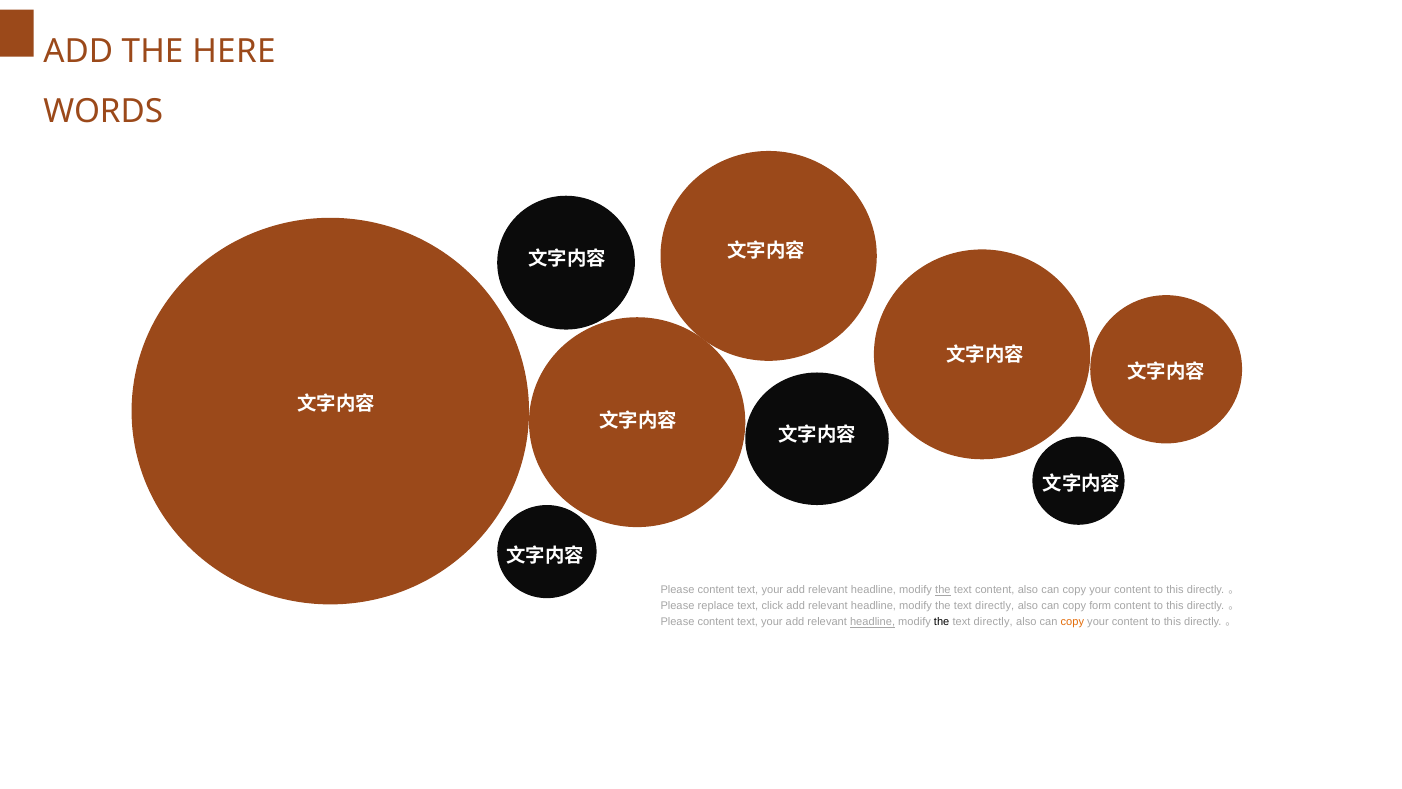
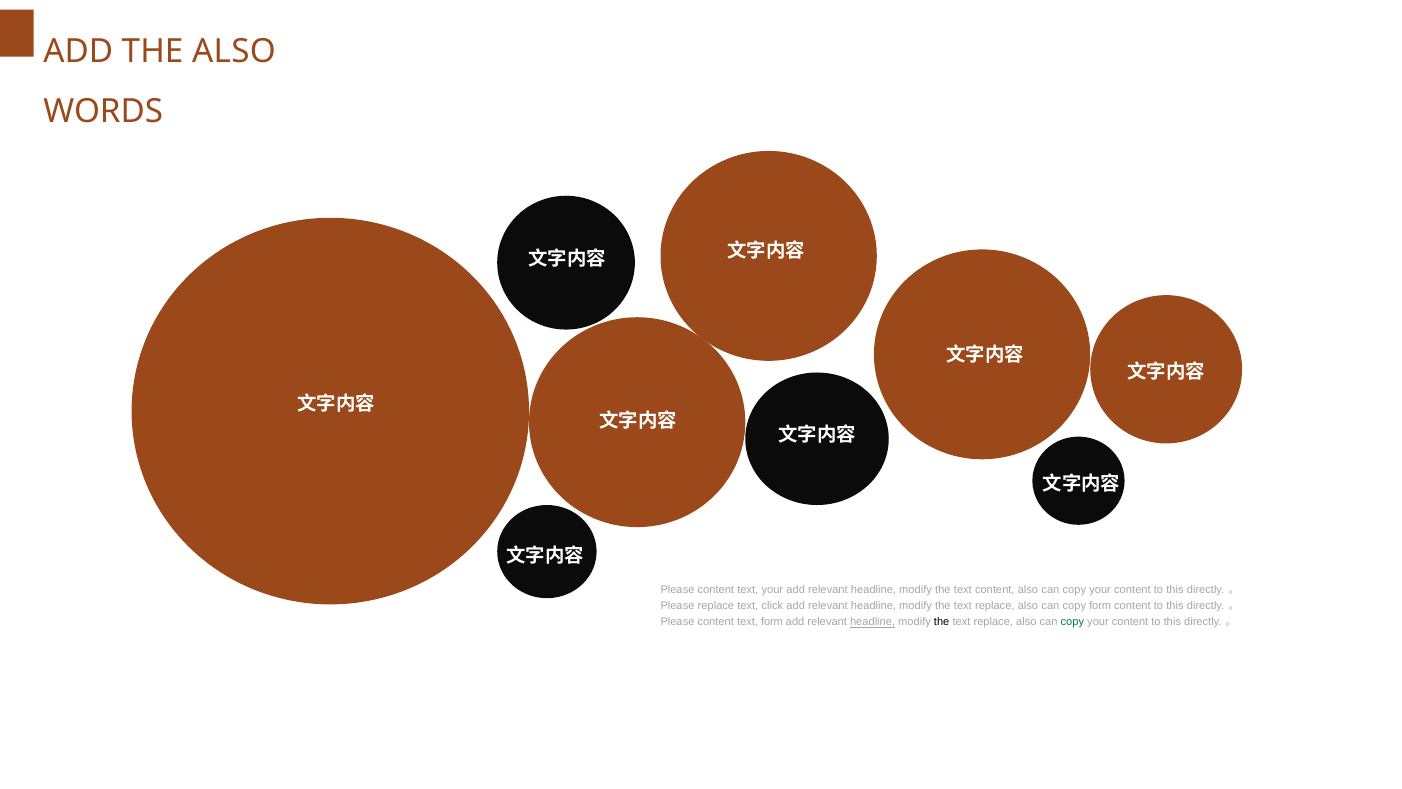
THE HERE: HERE -> ALSO
the at (943, 590) underline: present -> none
directly at (995, 606): directly -> replace
your at (772, 622): your -> form
directly at (993, 622): directly -> replace
copy at (1072, 622) colour: orange -> green
